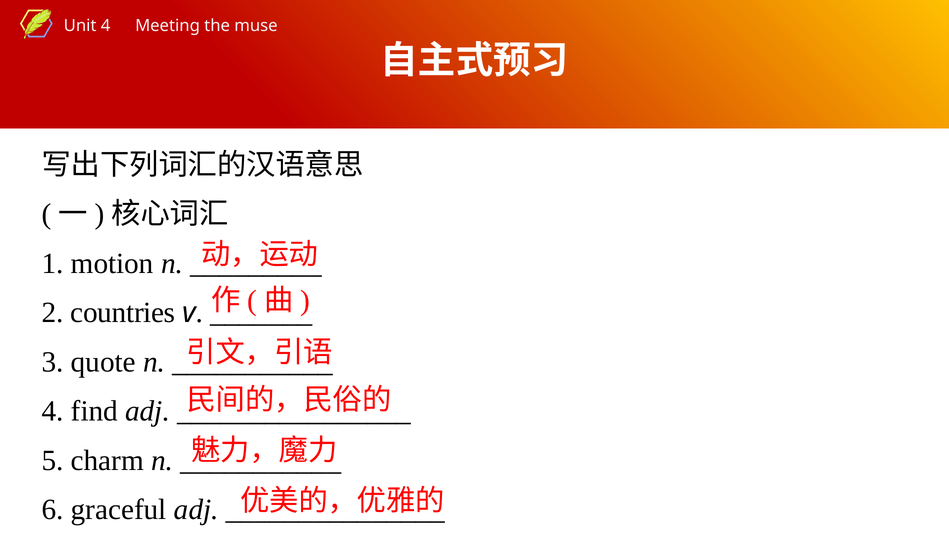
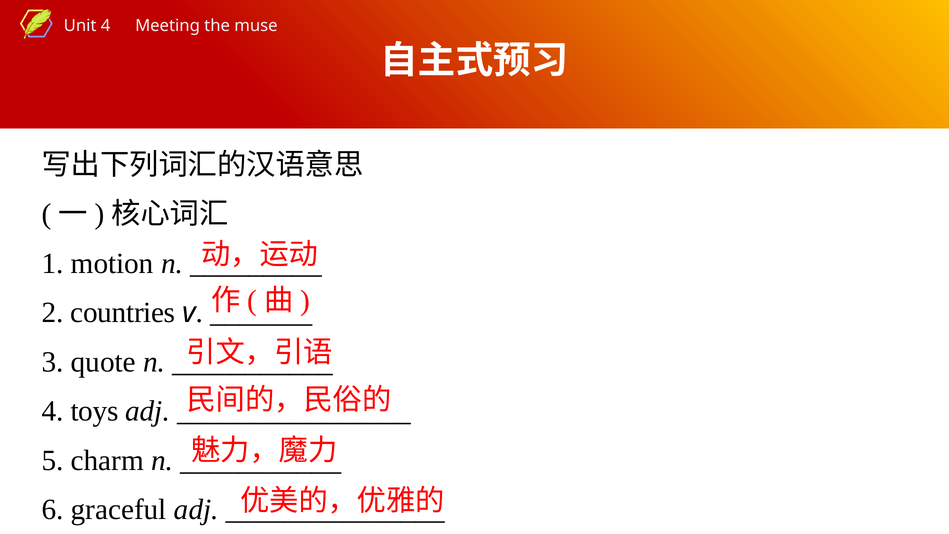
find: find -> toys
